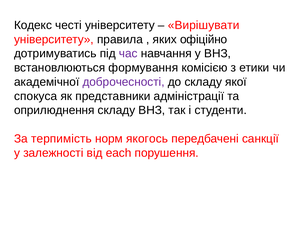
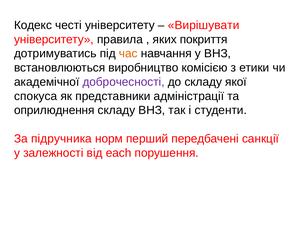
офіційно: офіційно -> покриття
час colour: purple -> orange
формування: формування -> виробництво
терпимість: терпимість -> підручника
якогось: якогось -> перший
